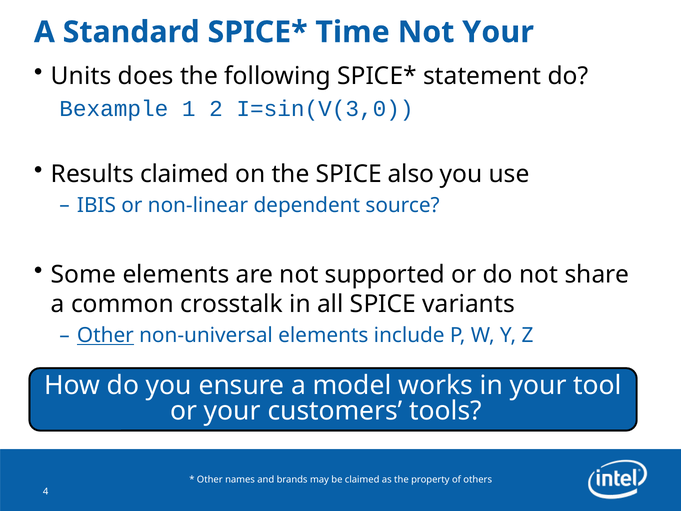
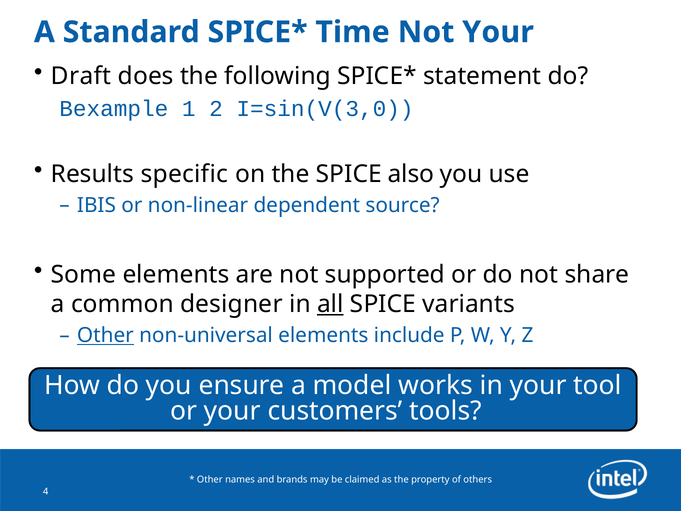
Units: Units -> Draft
Results claimed: claimed -> specific
crosstalk: crosstalk -> designer
all underline: none -> present
